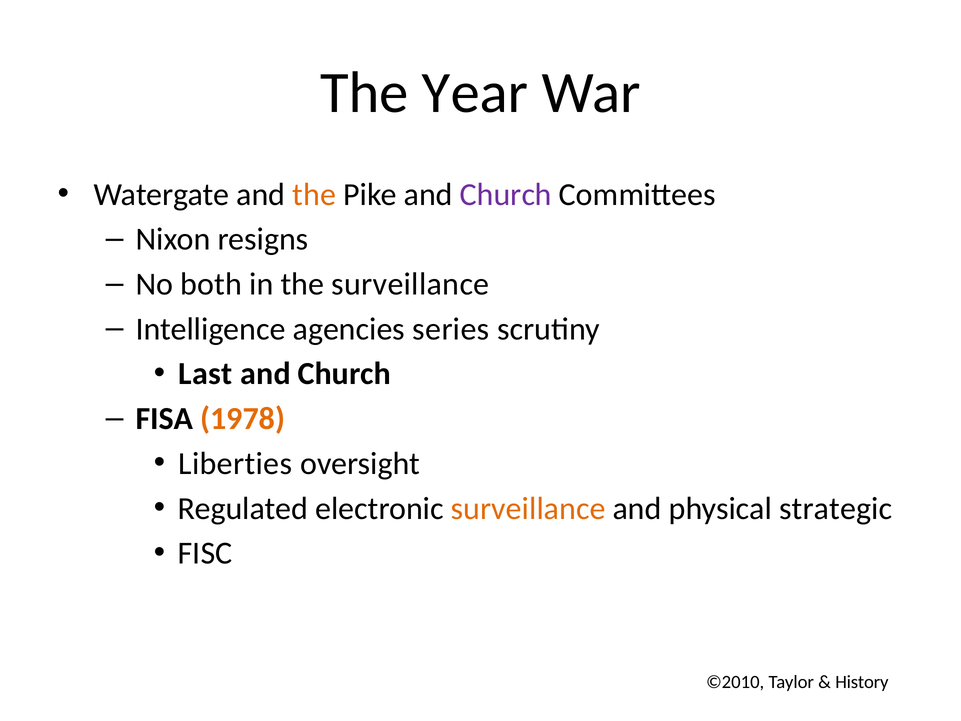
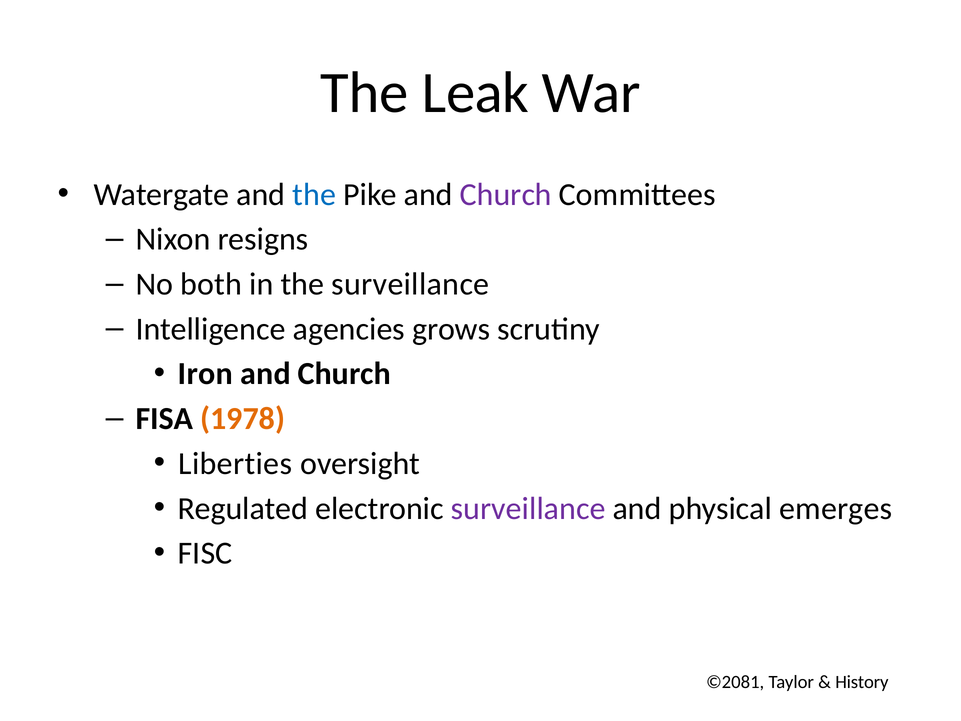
Year: Year -> Leak
the at (314, 194) colour: orange -> blue
series: series -> grows
Last: Last -> Iron
surveillance at (528, 508) colour: orange -> purple
strategic: strategic -> emerges
©2010: ©2010 -> ©2081
